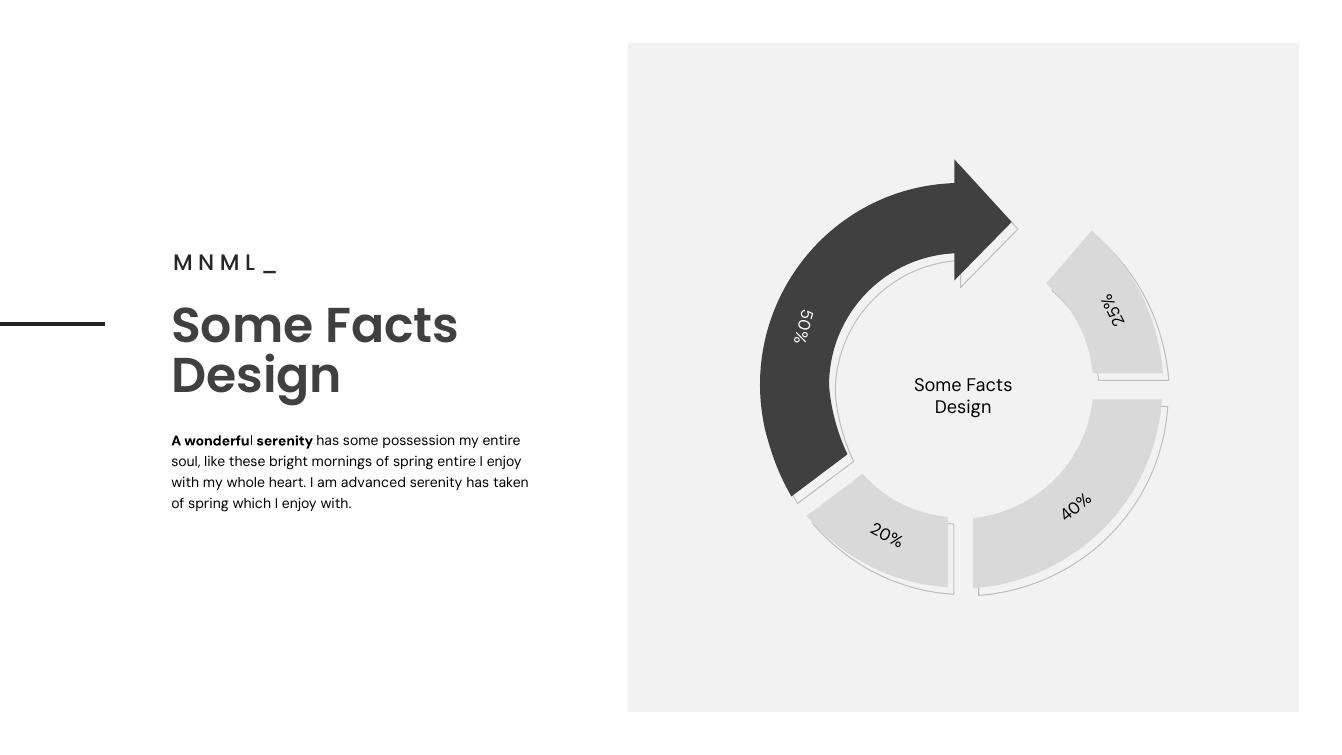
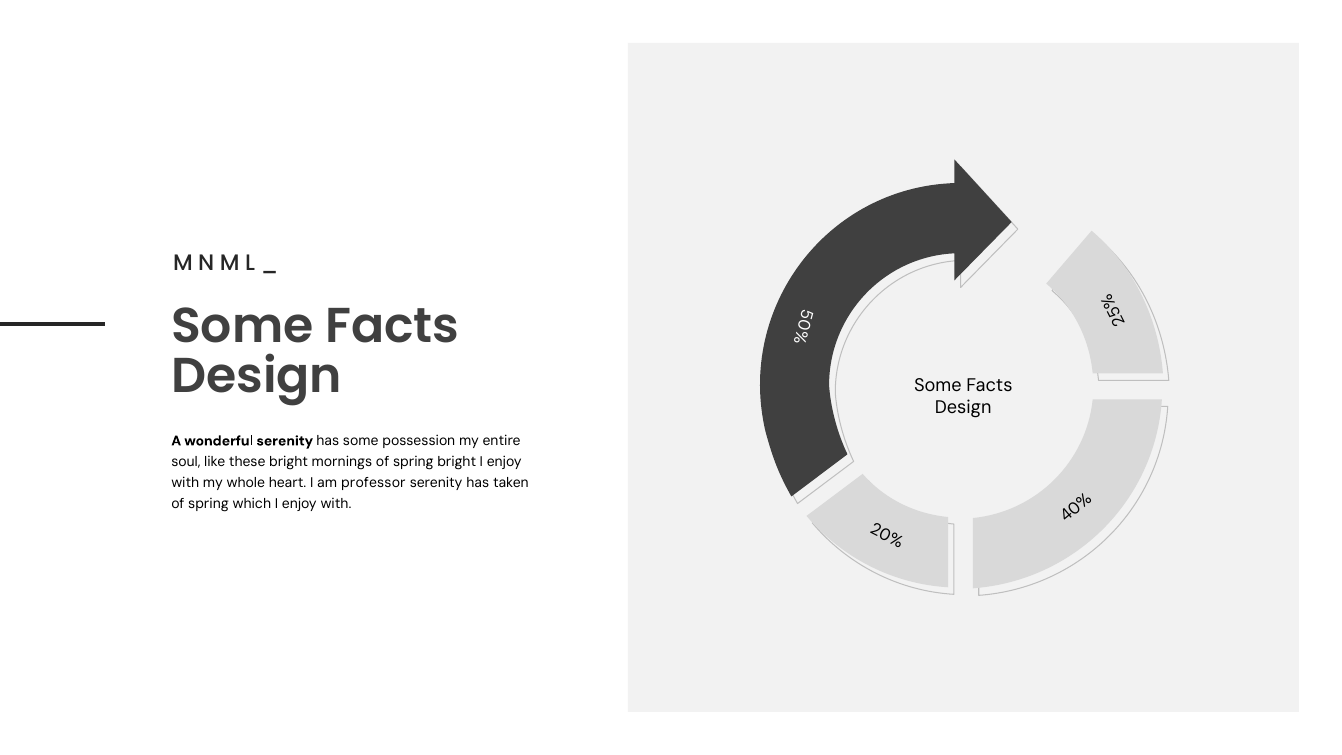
spring entire: entire -> bright
advanced: advanced -> professor
